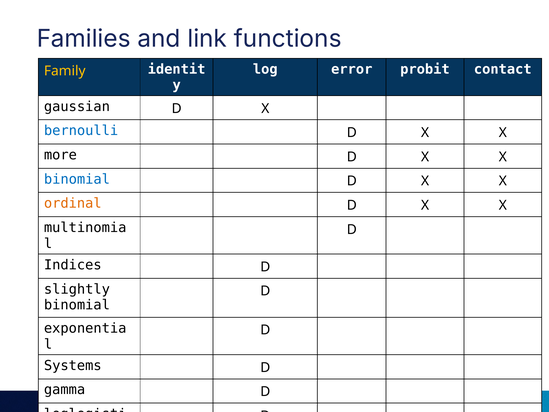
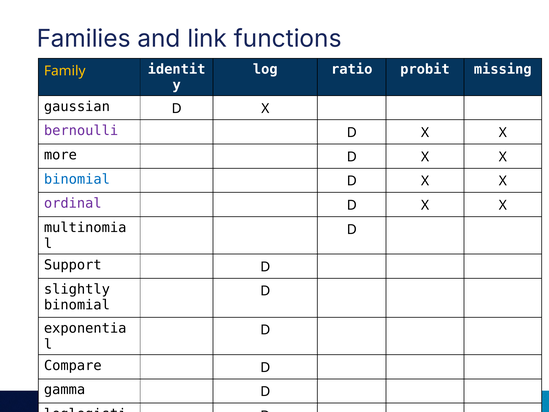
error: error -> ratio
contact: contact -> missing
bernoulli colour: blue -> purple
ordinal colour: orange -> purple
Indices: Indices -> Support
Systems: Systems -> Compare
